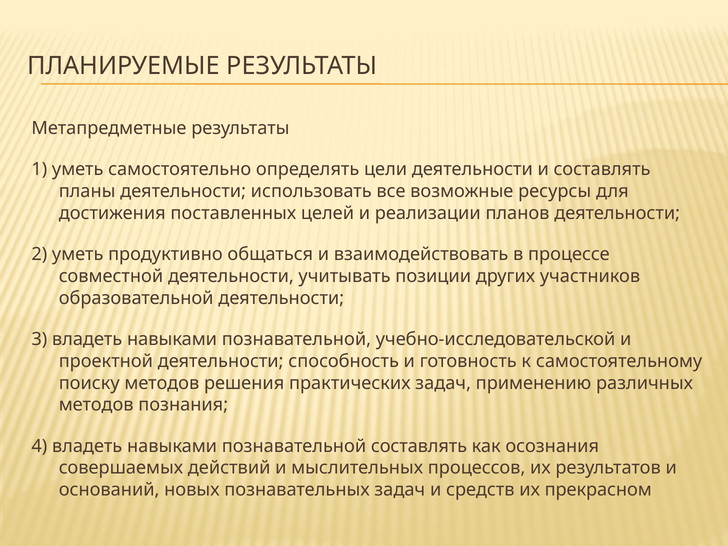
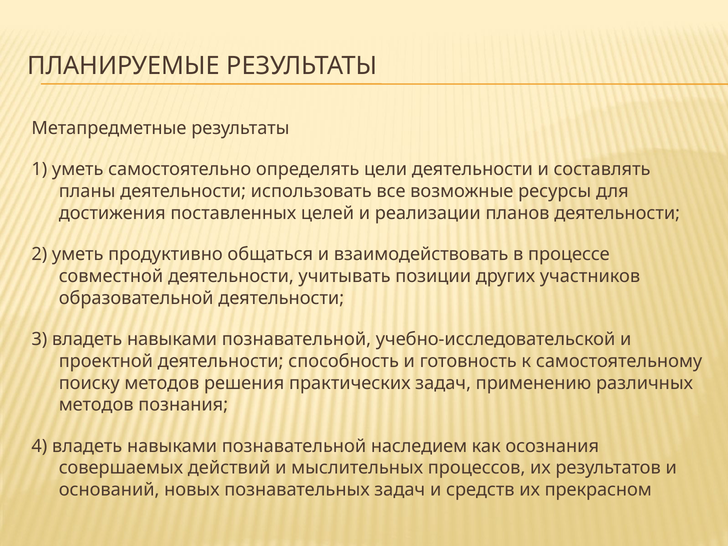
познавательной составлять: составлять -> наследием
